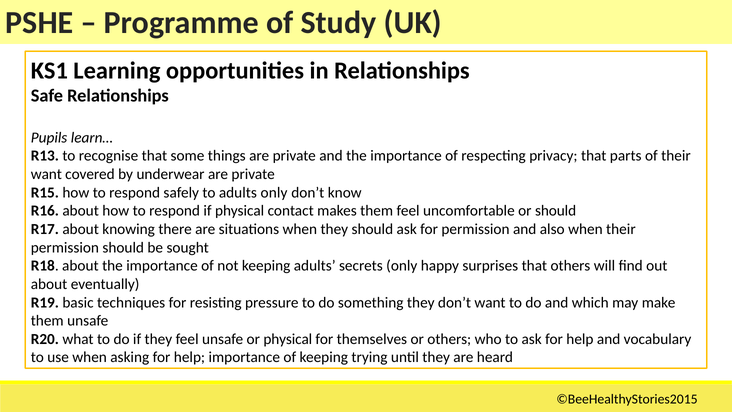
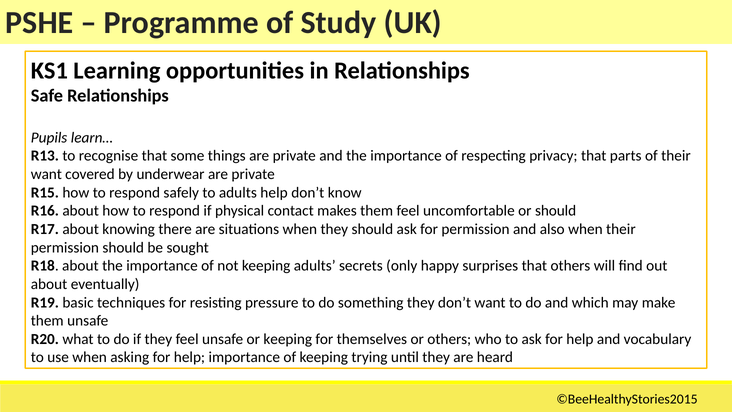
adults only: only -> help
or physical: physical -> keeping
